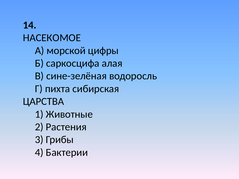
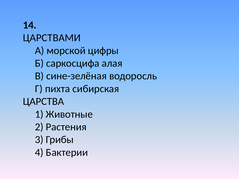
НАСЕКОМОЕ: НАСЕКОМОЕ -> ЦАРСТВАМИ
